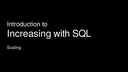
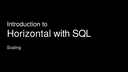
Increasing: Increasing -> Horizontal
